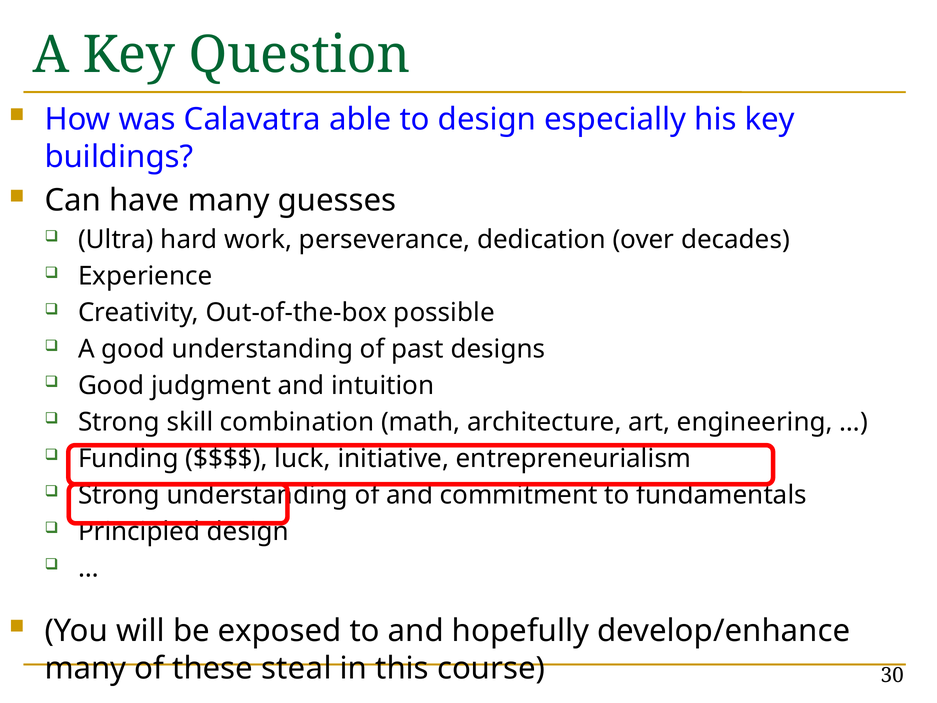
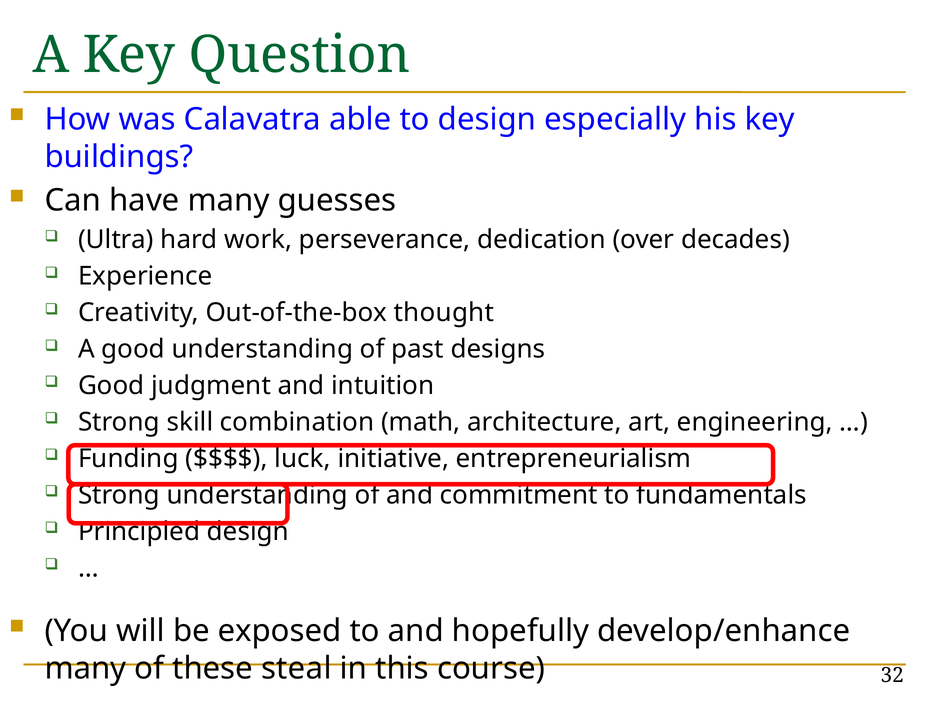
possible: possible -> thought
30: 30 -> 32
